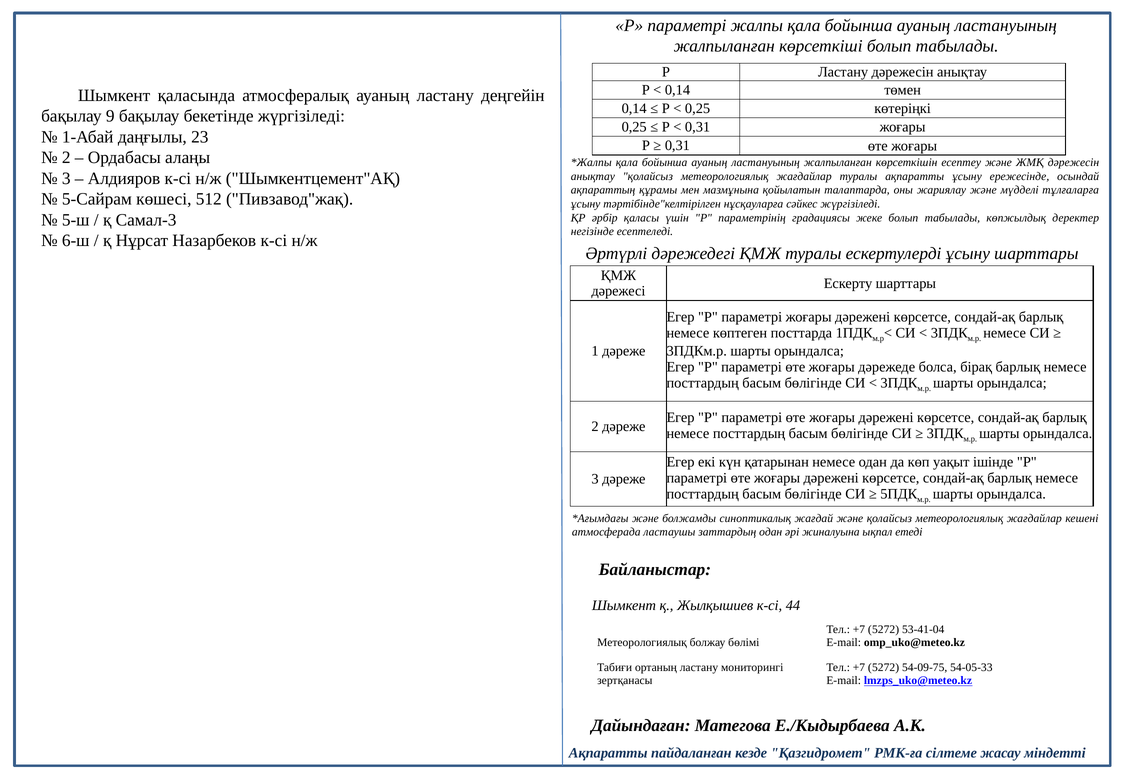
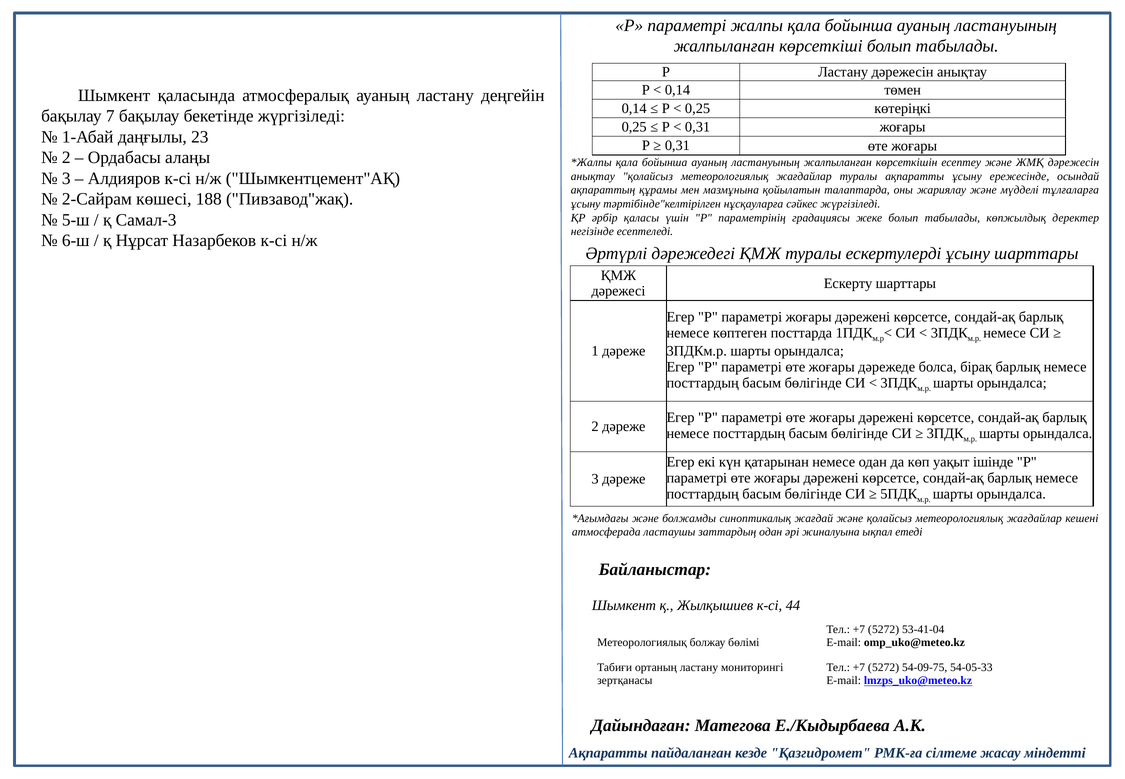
9: 9 -> 7
5-Сайрам: 5-Сайрам -> 2-Сайрам
512: 512 -> 188
